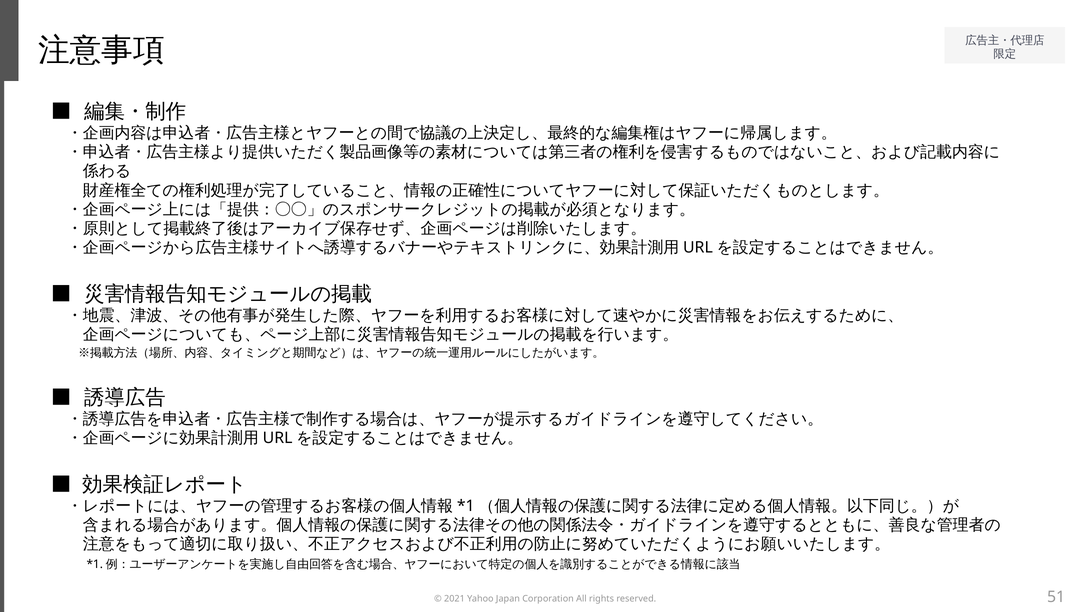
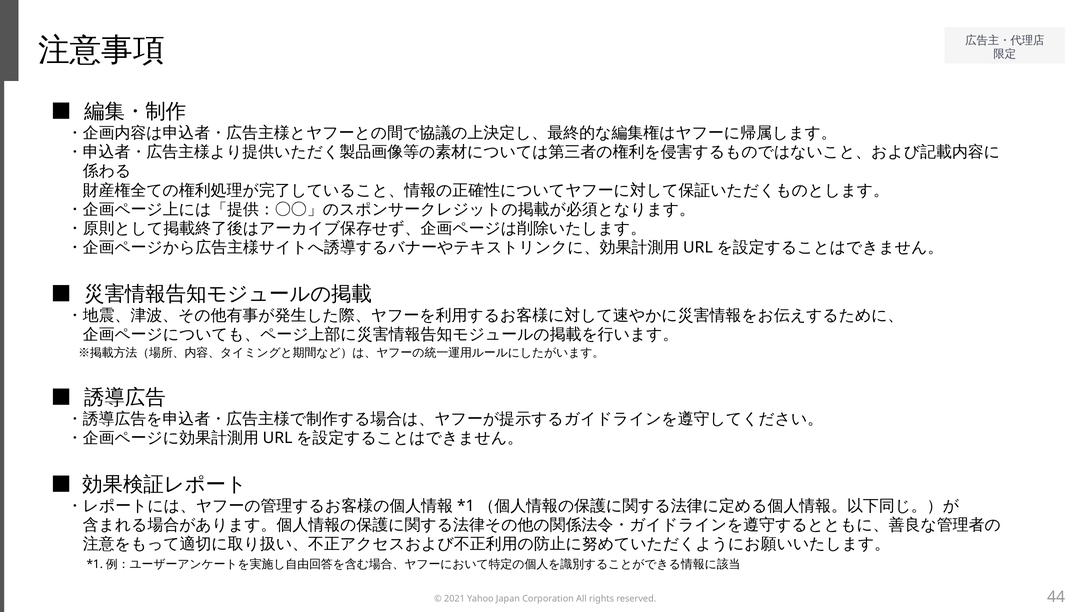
51: 51 -> 44
